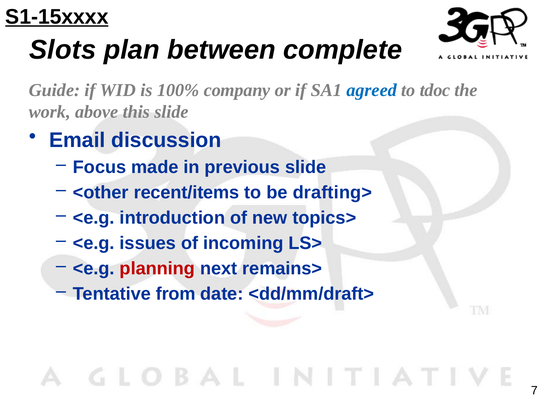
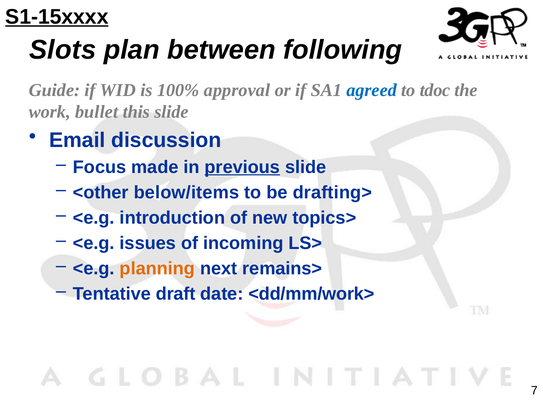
complete: complete -> following
company: company -> approval
above: above -> bullet
previous underline: none -> present
recent/items: recent/items -> below/items
planning colour: red -> orange
from: from -> draft
<dd/mm/draft>: <dd/mm/draft> -> <dd/mm/work>
